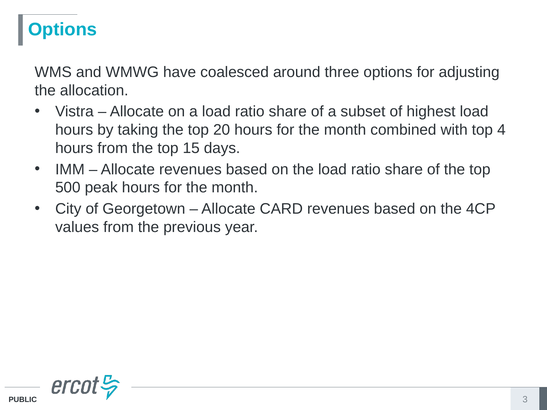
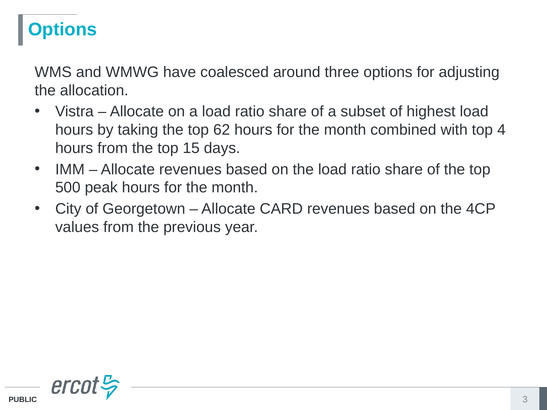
20: 20 -> 62
